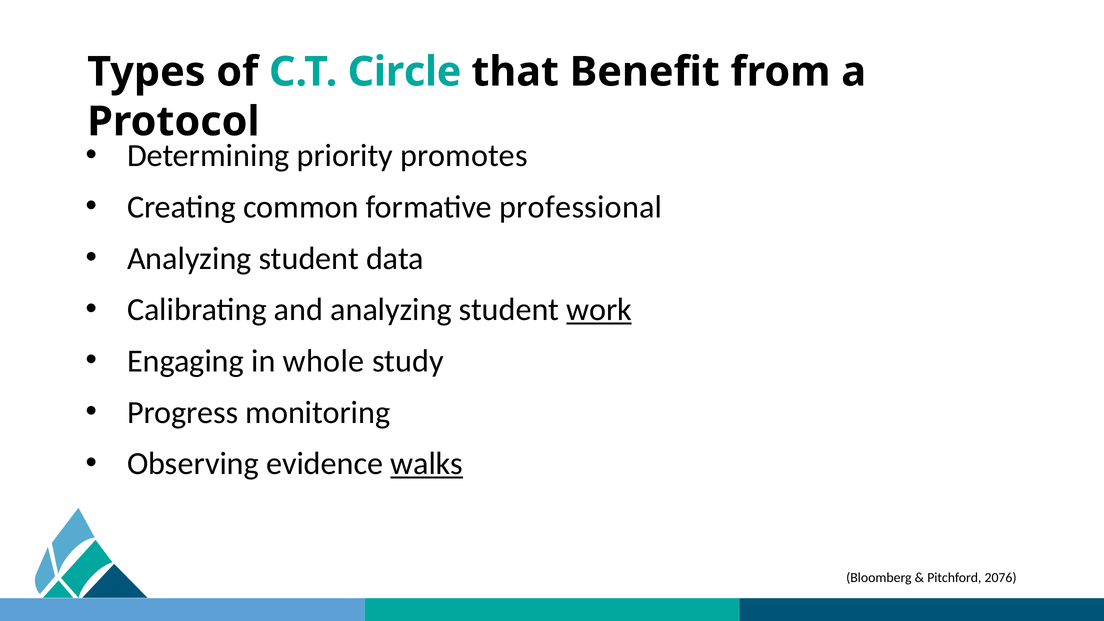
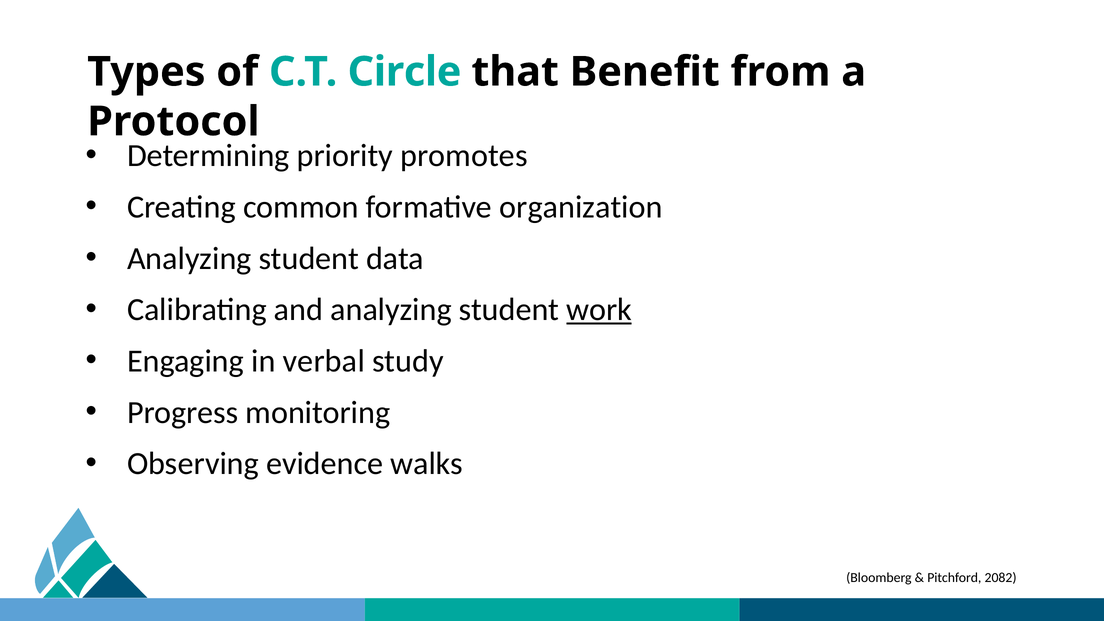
professional: professional -> organization
whole: whole -> verbal
walks underline: present -> none
2076: 2076 -> 2082
